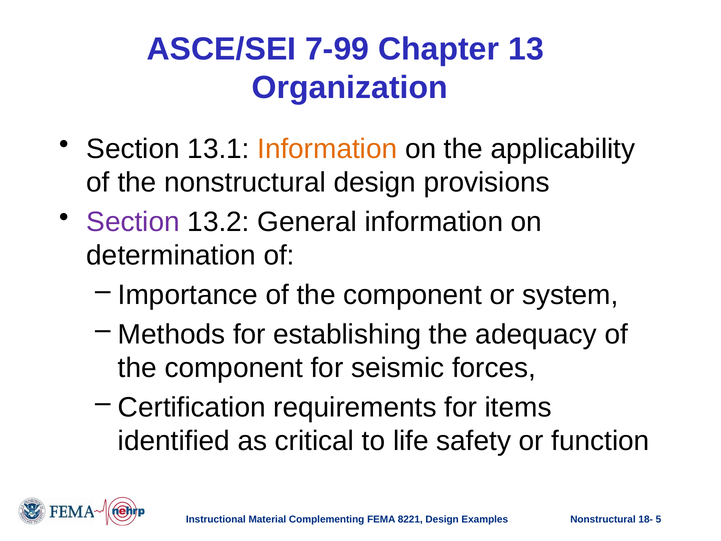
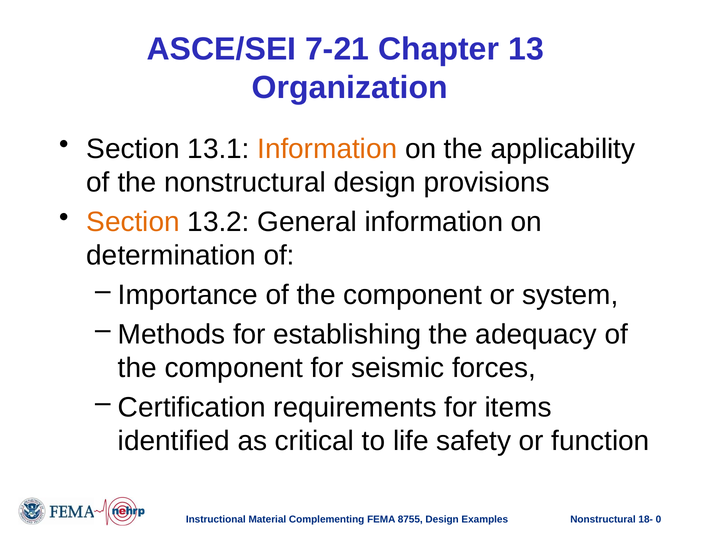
7-99: 7-99 -> 7-21
Section at (133, 222) colour: purple -> orange
8221: 8221 -> 8755
5: 5 -> 0
